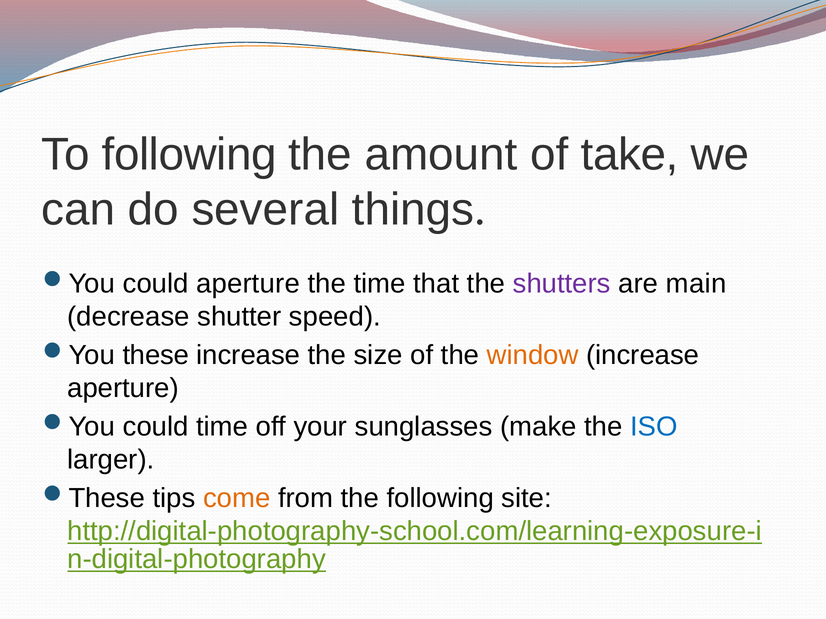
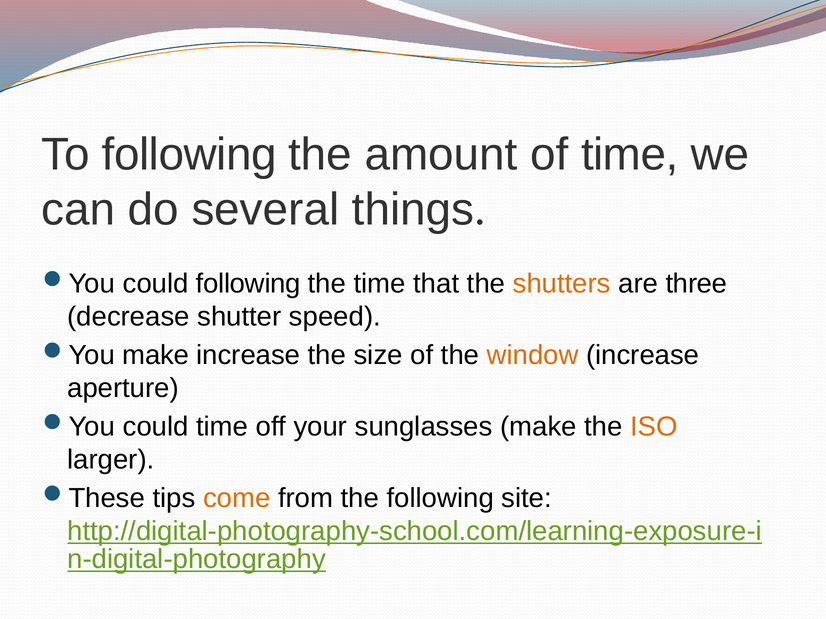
of take: take -> time
could aperture: aperture -> following
shutters colour: purple -> orange
main: main -> three
these at (156, 356): these -> make
ISO colour: blue -> orange
